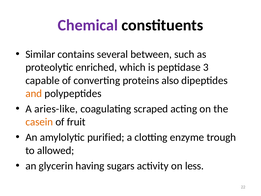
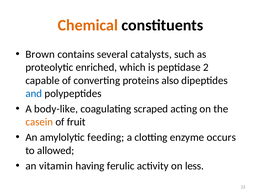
Chemical colour: purple -> orange
Similar: Similar -> Brown
between: between -> catalysts
3: 3 -> 2
and colour: orange -> blue
aries-like: aries-like -> body-like
purified: purified -> feeding
trough: trough -> occurs
glycerin: glycerin -> vitamin
sugars: sugars -> ferulic
